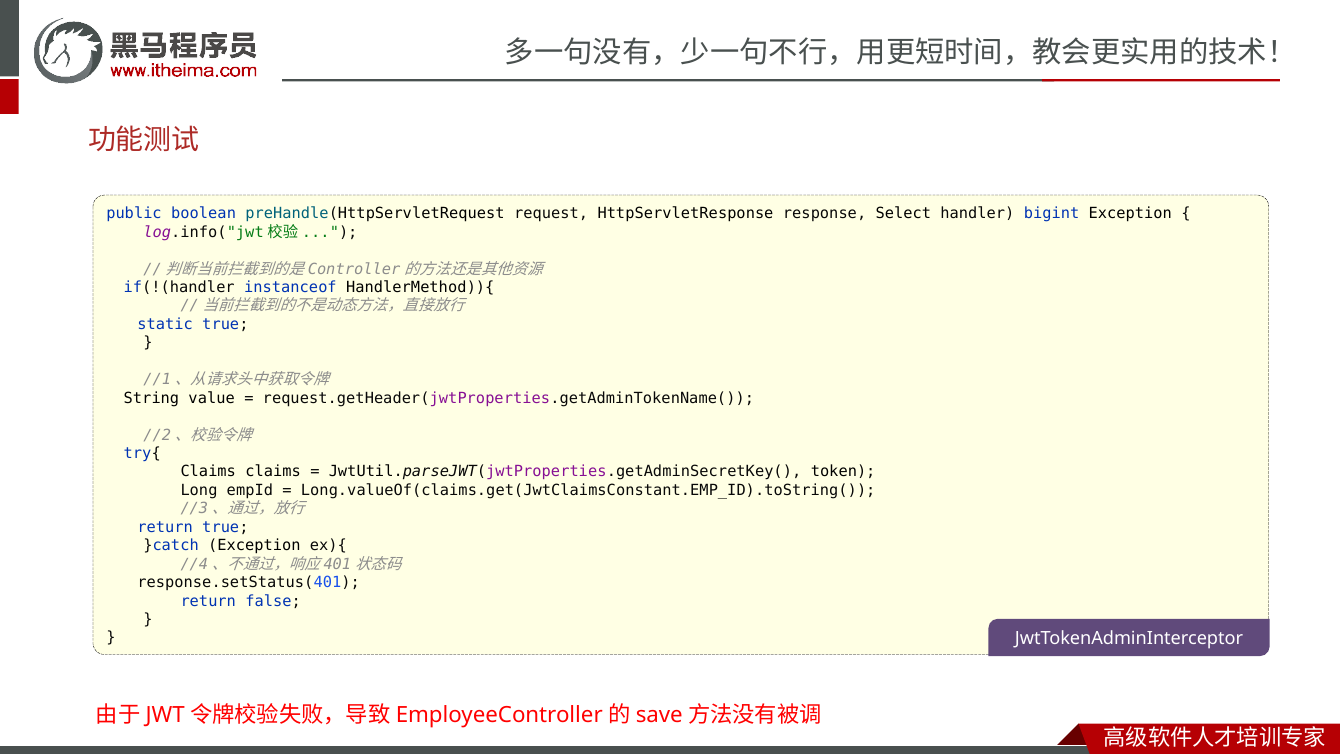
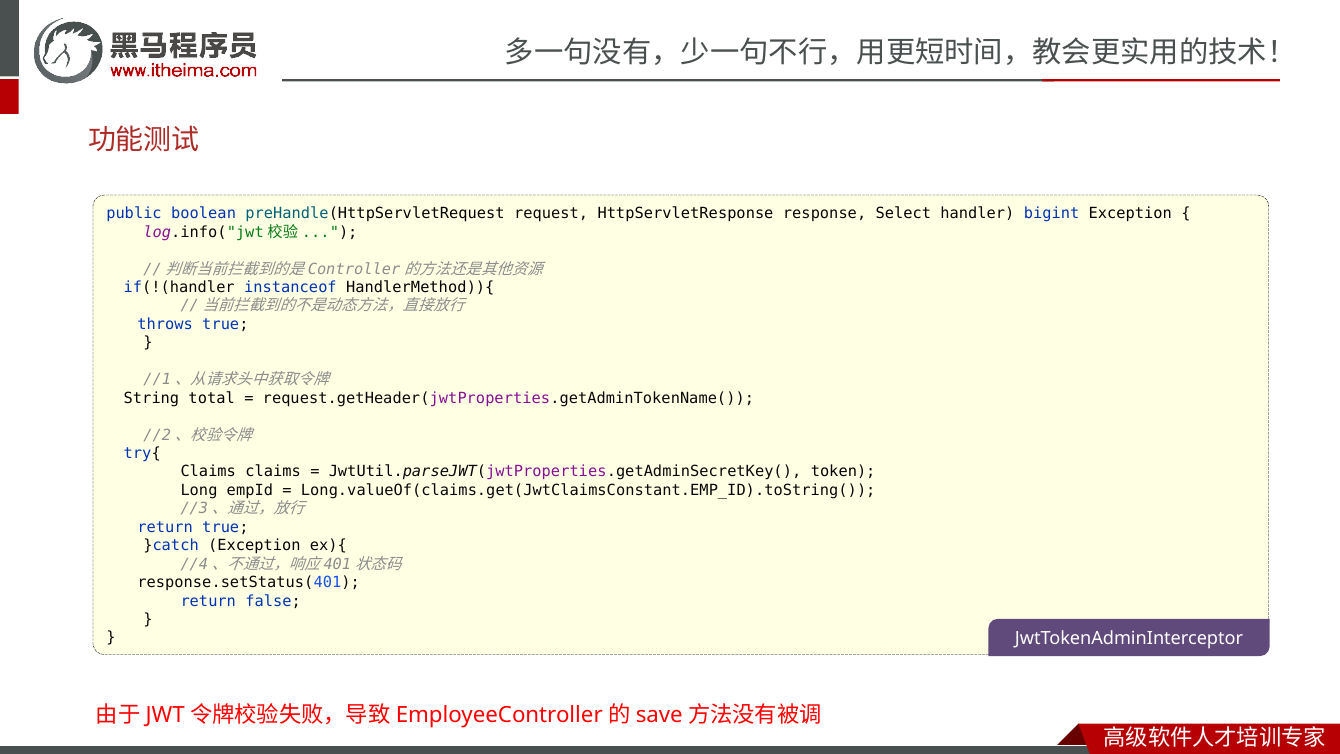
static: static -> throws
value: value -> total
